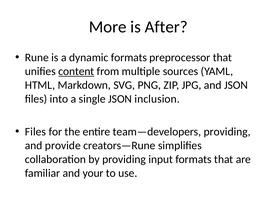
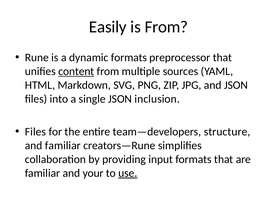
More: More -> Easily
is After: After -> From
team—developers providing: providing -> structure
and provide: provide -> familiar
use underline: none -> present
